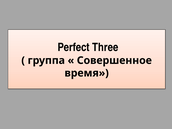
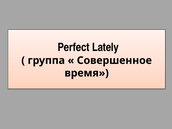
Three: Three -> Lately
